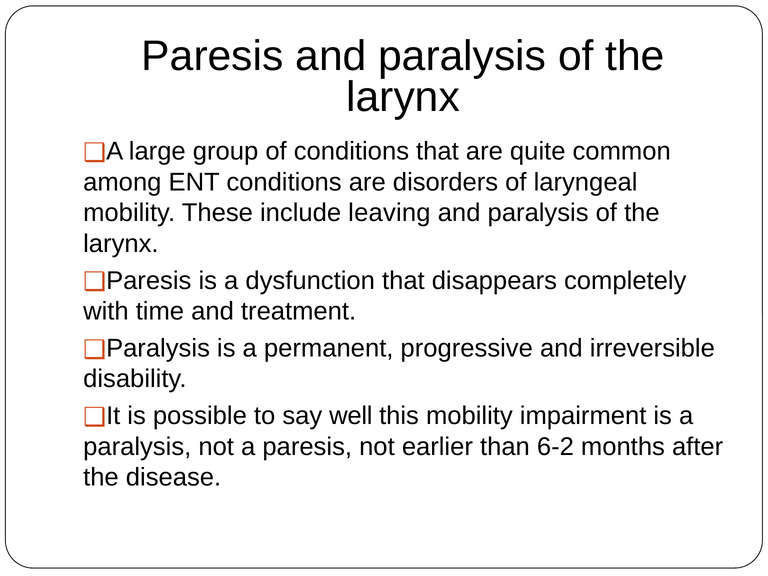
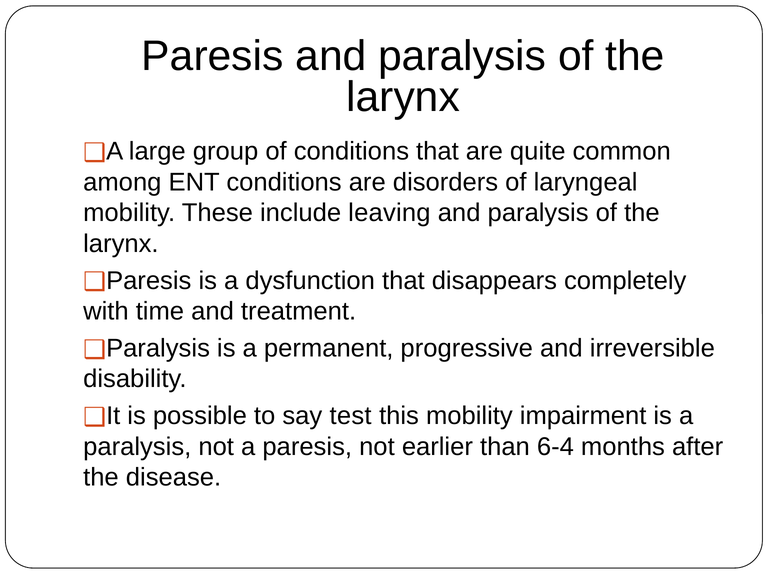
well: well -> test
6-2: 6-2 -> 6-4
